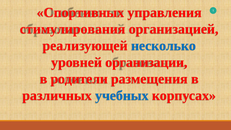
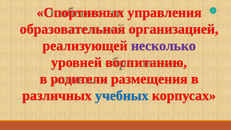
стимулирования: стимулирования -> образовательная
несколько colour: blue -> purple
организации: организации -> воспитанию
